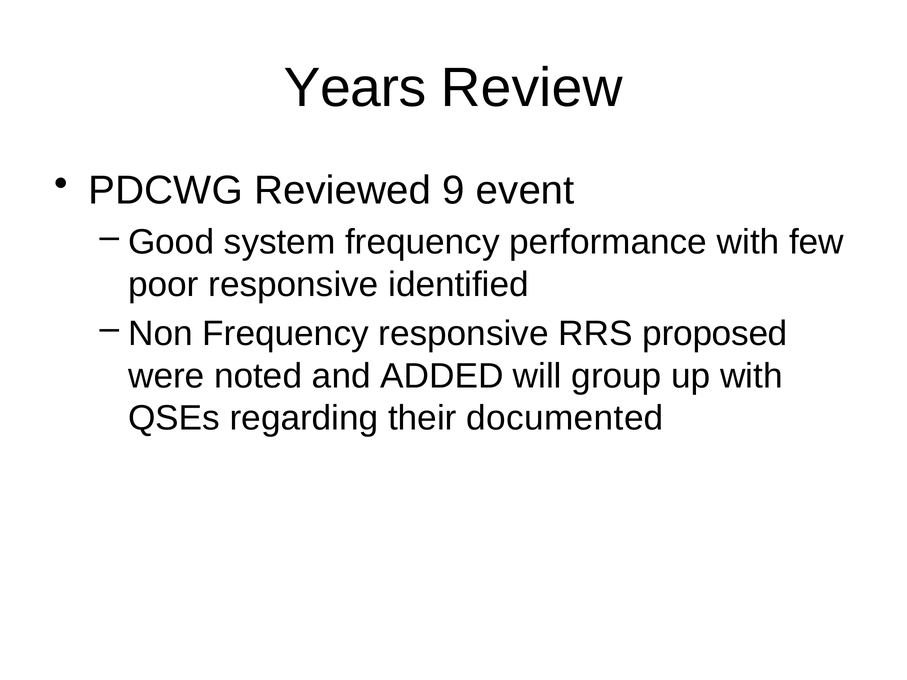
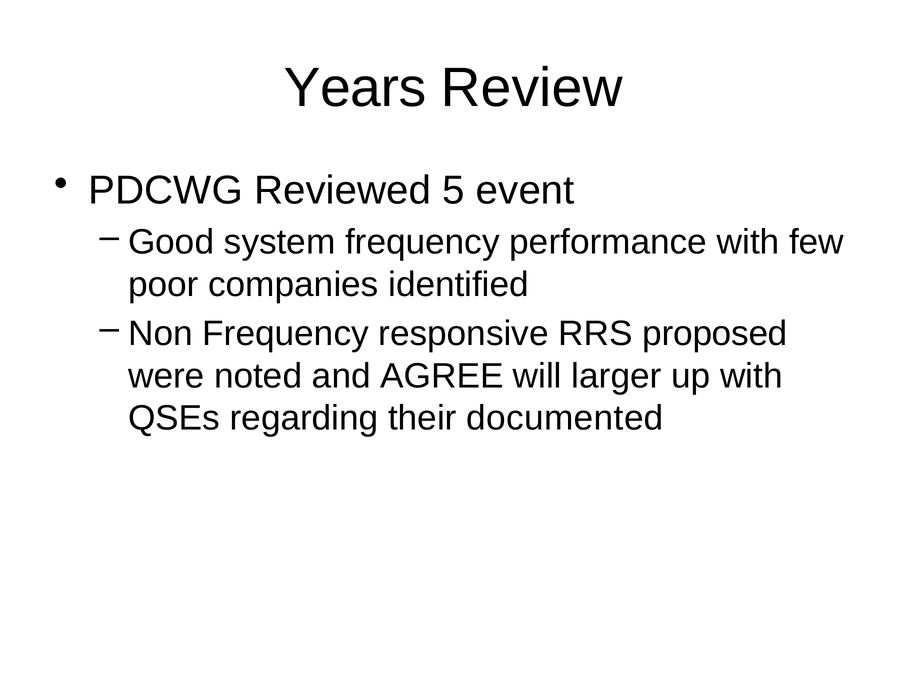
9: 9 -> 5
poor responsive: responsive -> companies
ADDED: ADDED -> AGREE
group: group -> larger
